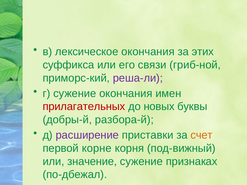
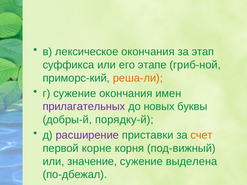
этих: этих -> этап
связи: связи -> этапе
реша-ли colour: purple -> orange
прилагательных colour: red -> purple
разбора-й: разбора-й -> порядку-й
признаках: признаках -> выделена
